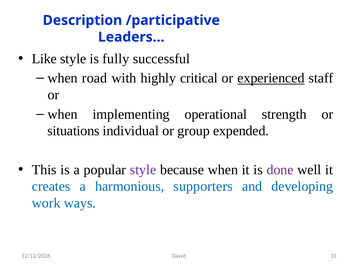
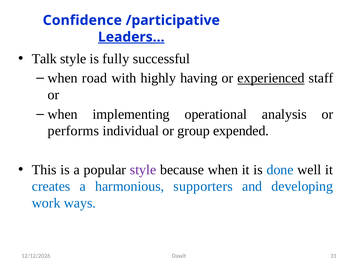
Description: Description -> Confidence
Leaders… underline: none -> present
Like: Like -> Talk
critical: critical -> having
strength: strength -> analysis
situations: situations -> performs
done colour: purple -> blue
